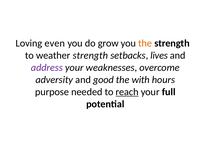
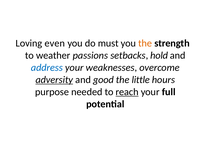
grow: grow -> must
weather strength: strength -> passions
lives: lives -> hold
address colour: purple -> blue
adversity underline: none -> present
with: with -> little
